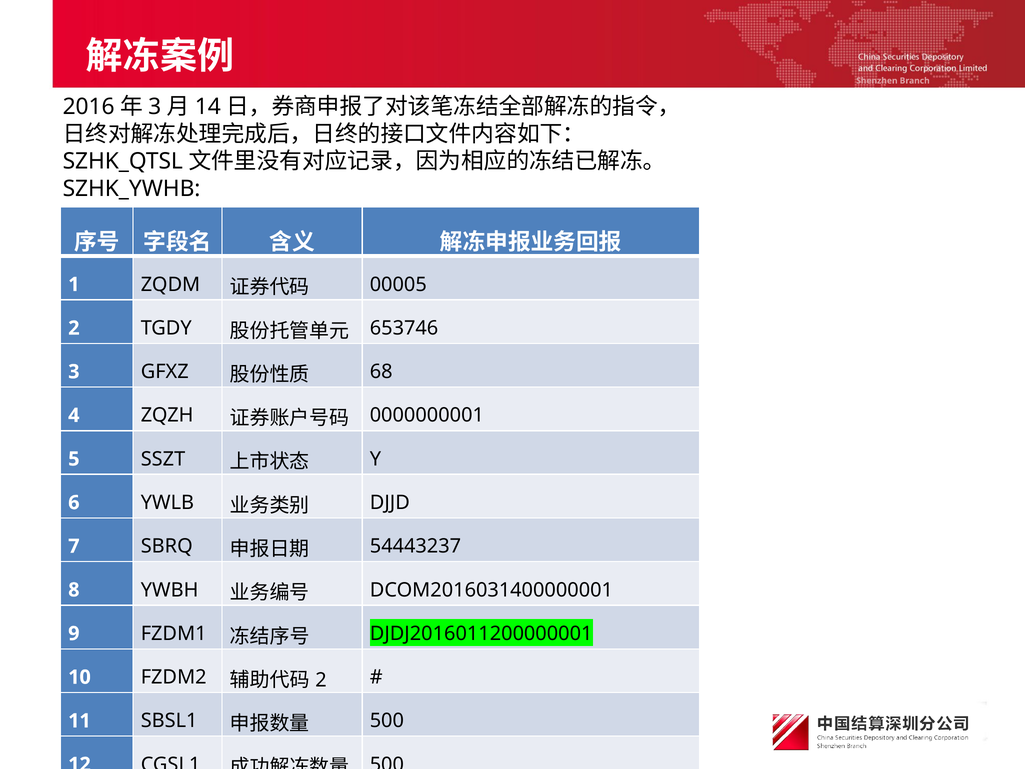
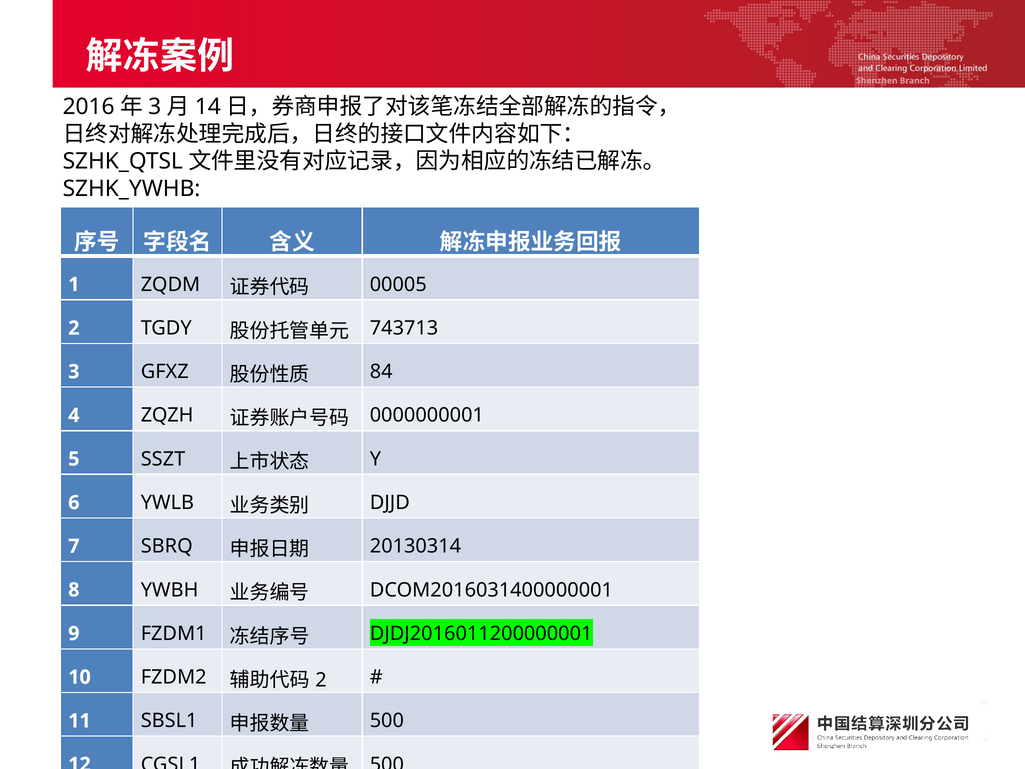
653746: 653746 -> 743713
68: 68 -> 84
54443237: 54443237 -> 20130314
